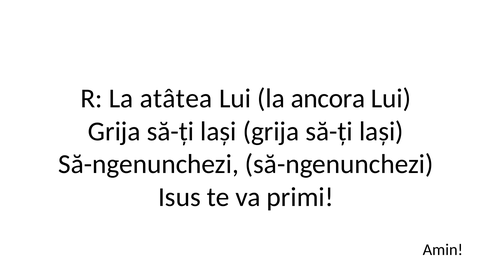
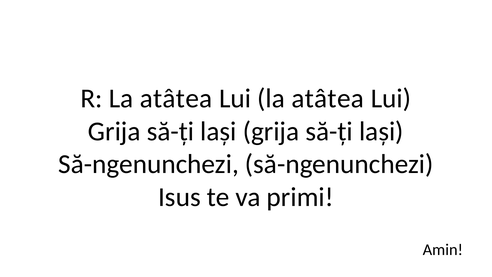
Lui la ancora: ancora -> atâtea
